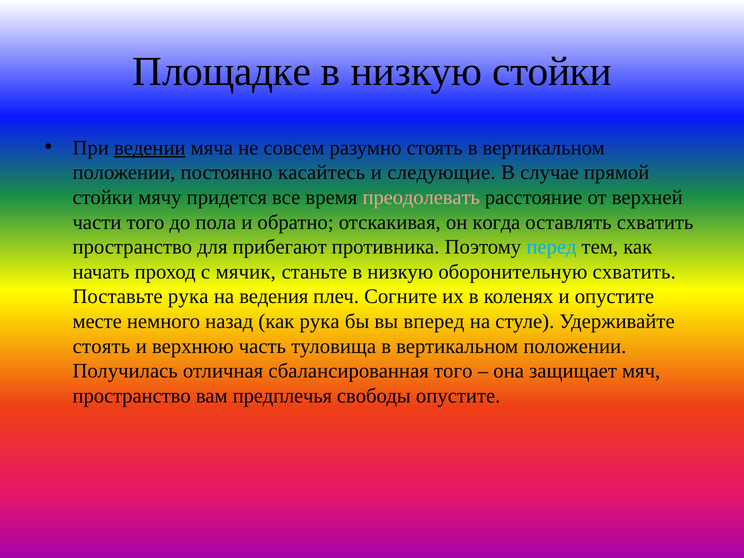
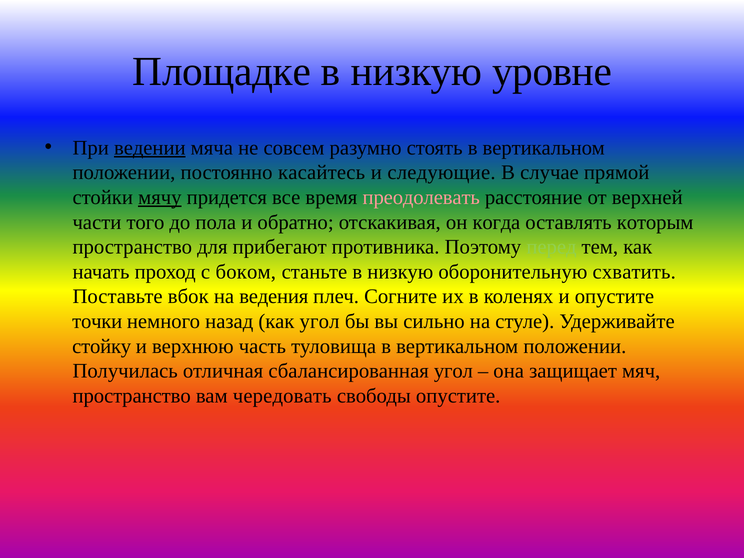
низкую стойки: стойки -> уровне
мячу underline: none -> present
оставлять схватить: схватить -> которым
перед colour: light blue -> light green
мячик: мячик -> боком
Поставьте рука: рука -> вбок
месте: месте -> точки
как рука: рука -> угол
вперед: вперед -> сильно
стоять at (101, 346): стоять -> стойку
сбалансированная того: того -> угол
предплечья: предплечья -> чередовать
